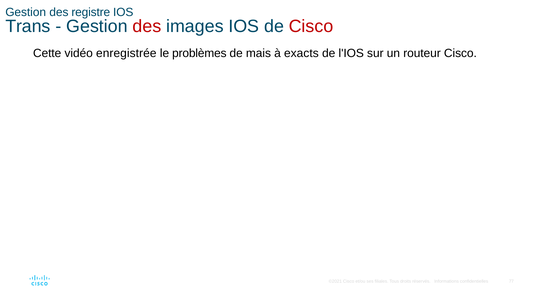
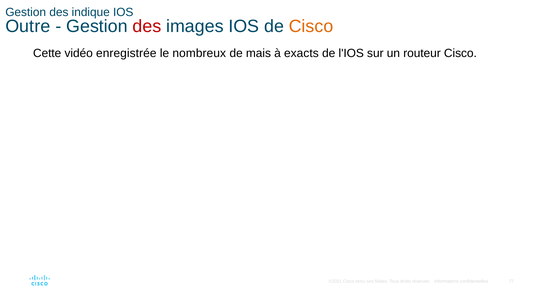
registre: registre -> indique
Trans: Trans -> Outre
Cisco at (311, 26) colour: red -> orange
problèmes: problèmes -> nombreux
